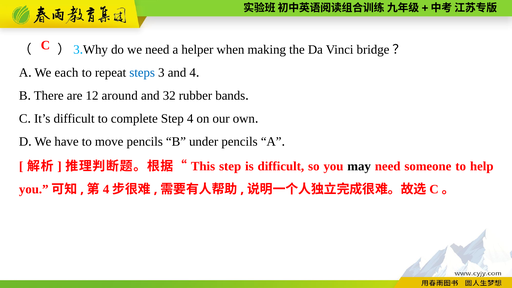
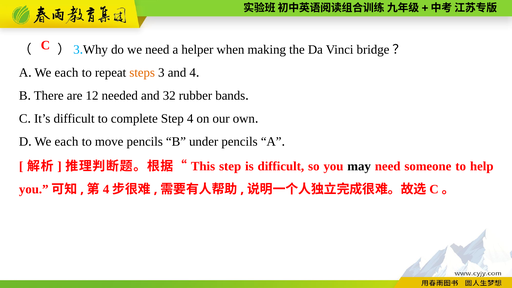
steps colour: blue -> orange
around: around -> needed
have at (67, 142): have -> each
